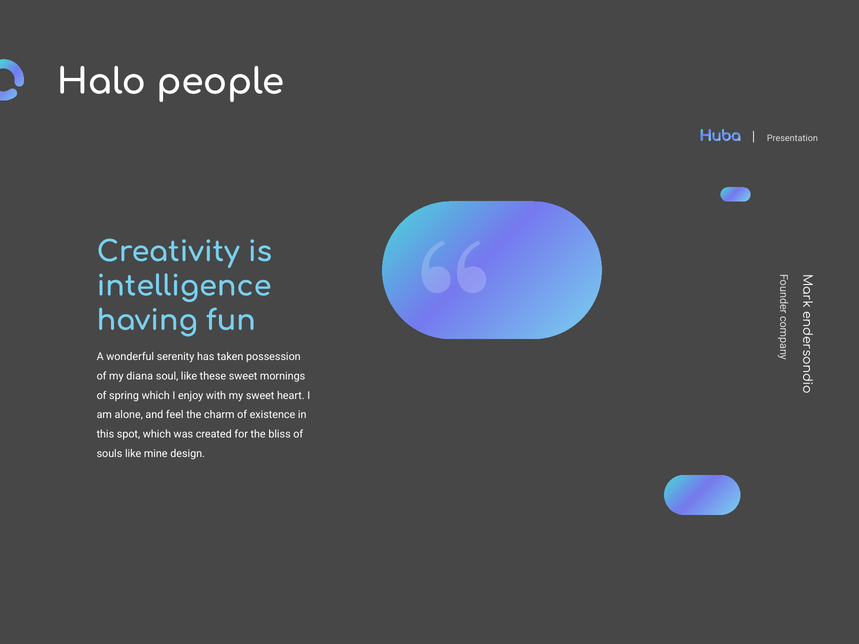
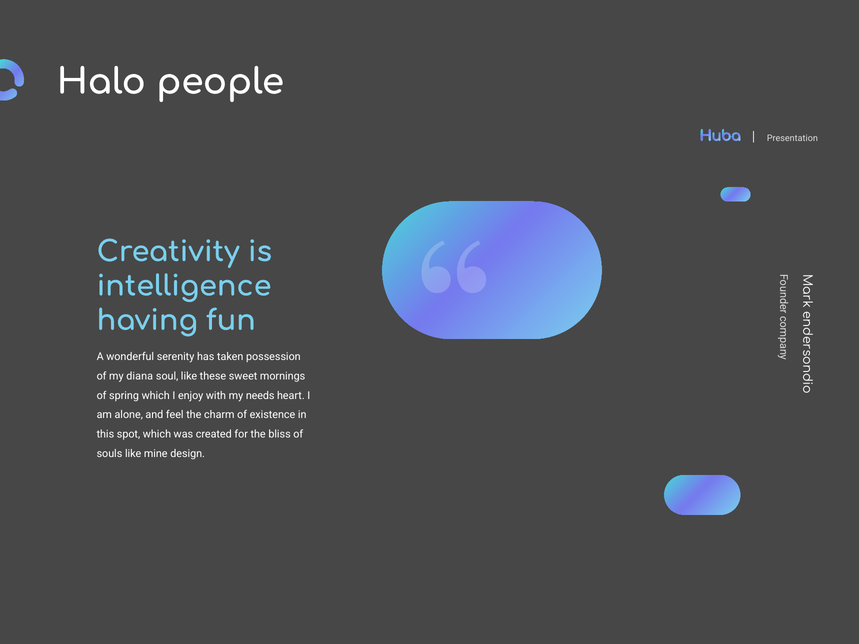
my sweet: sweet -> needs
